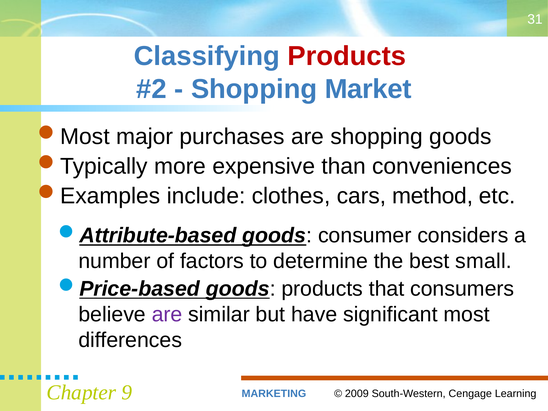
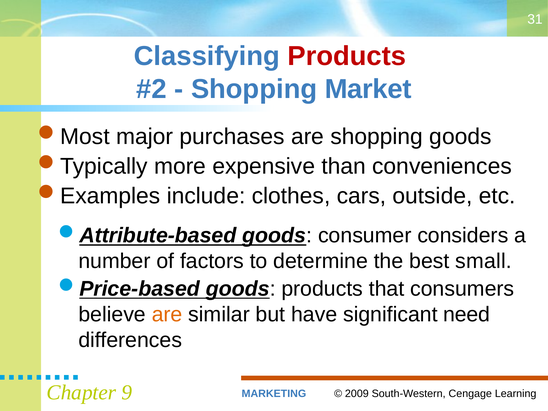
method: method -> outside
are at (167, 315) colour: purple -> orange
most: most -> need
